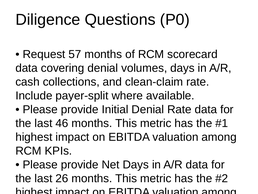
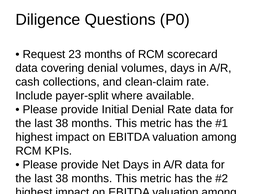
57: 57 -> 23
46 at (62, 123): 46 -> 38
26 at (62, 178): 26 -> 38
